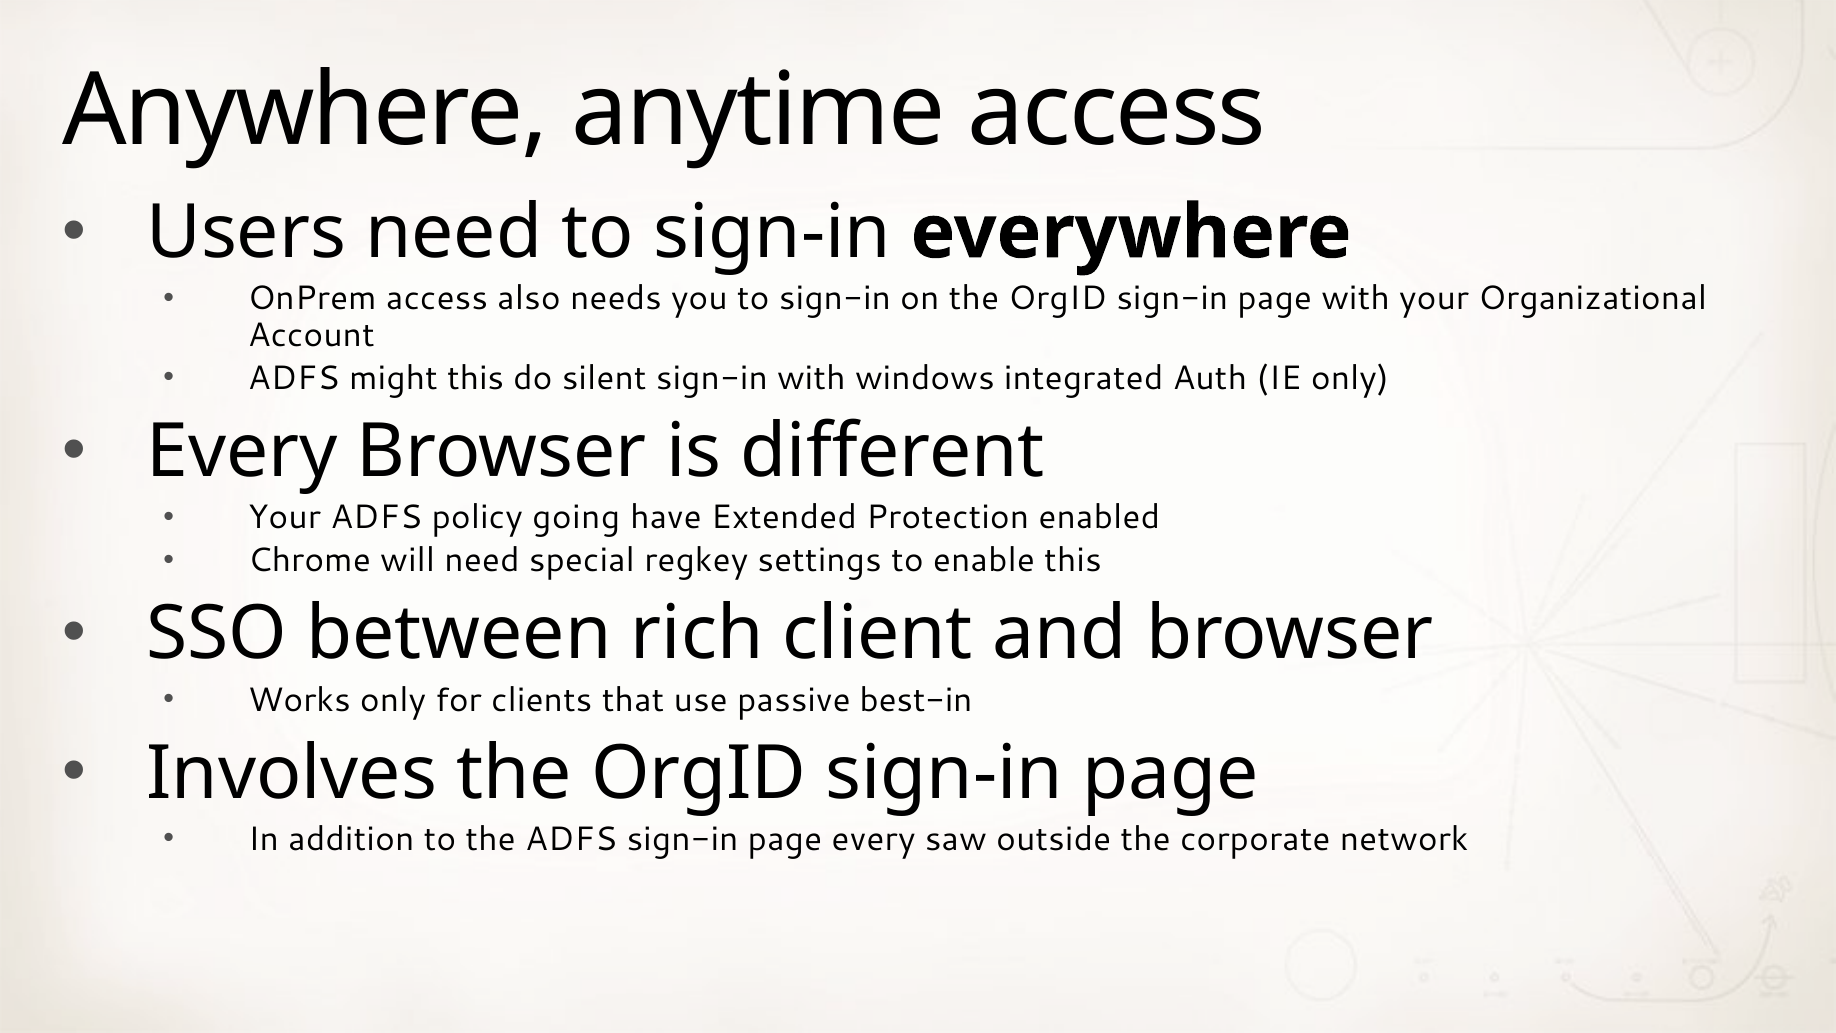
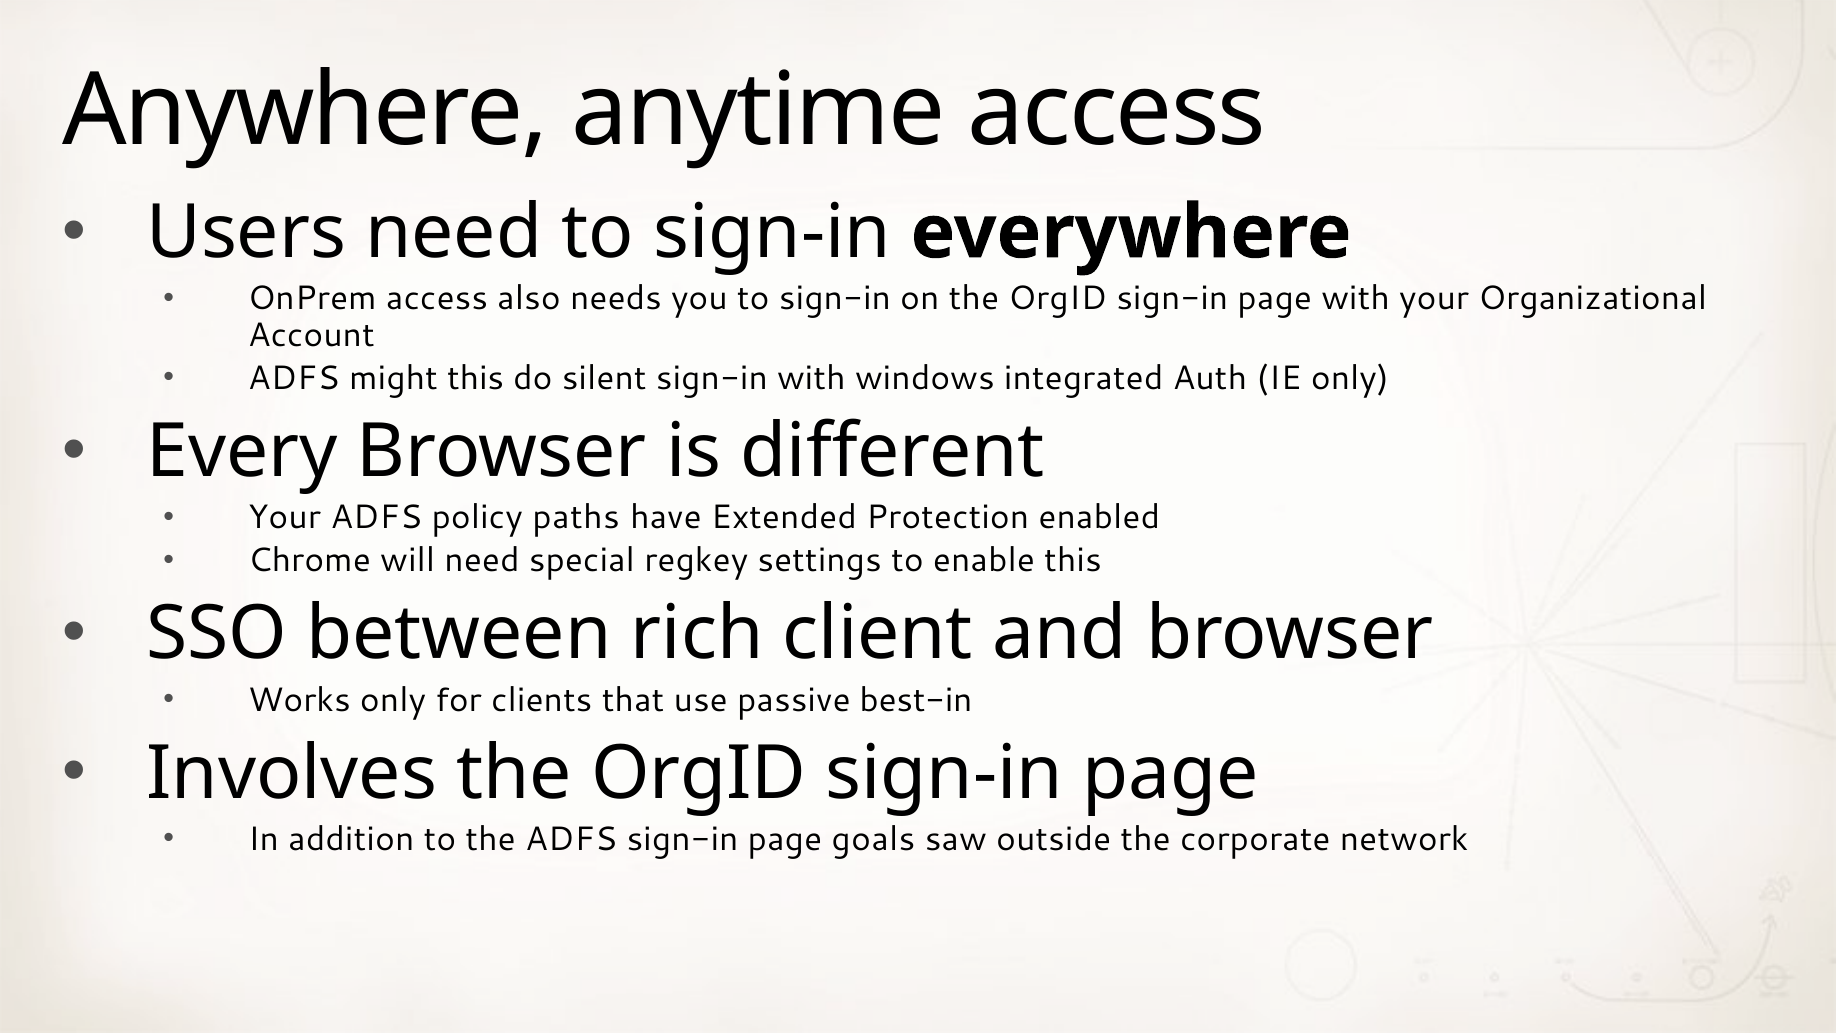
going: going -> paths
page every: every -> goals
